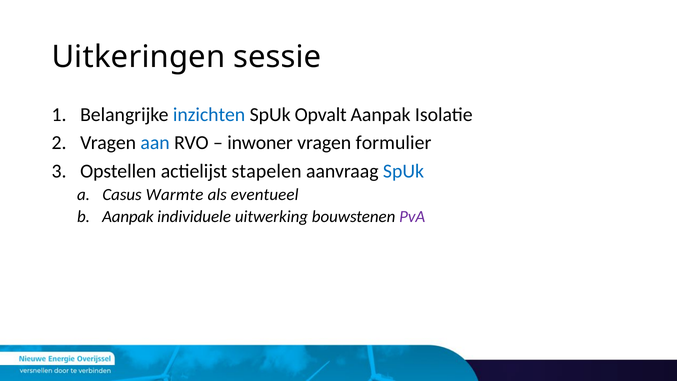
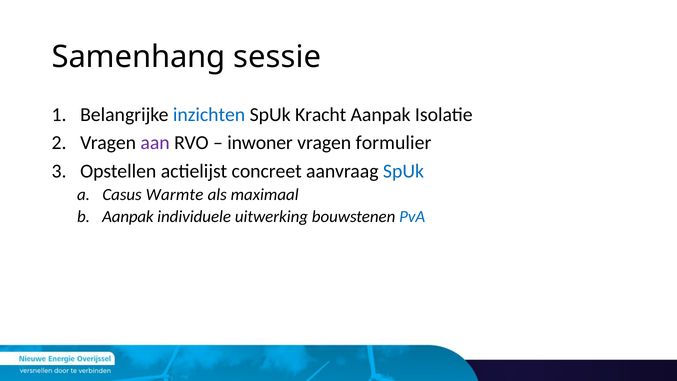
Uitkeringen: Uitkeringen -> Samenhang
Opvalt: Opvalt -> Kracht
aan colour: blue -> purple
stapelen: stapelen -> concreet
eventueel: eventueel -> maximaal
PvA colour: purple -> blue
